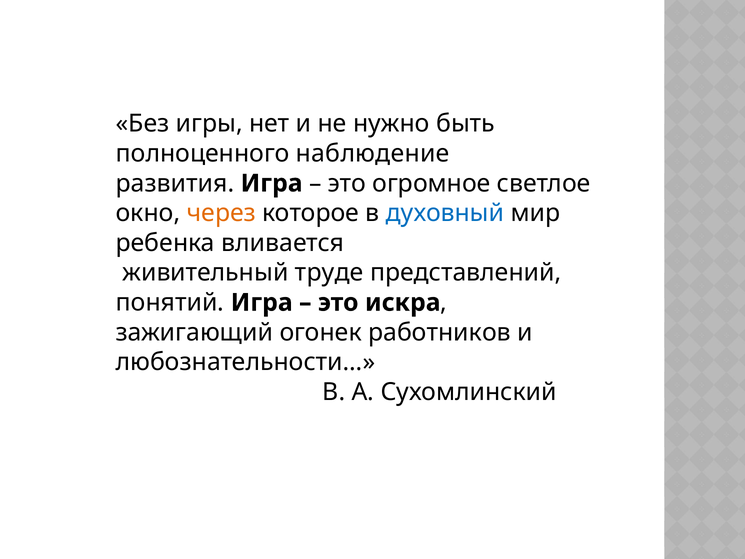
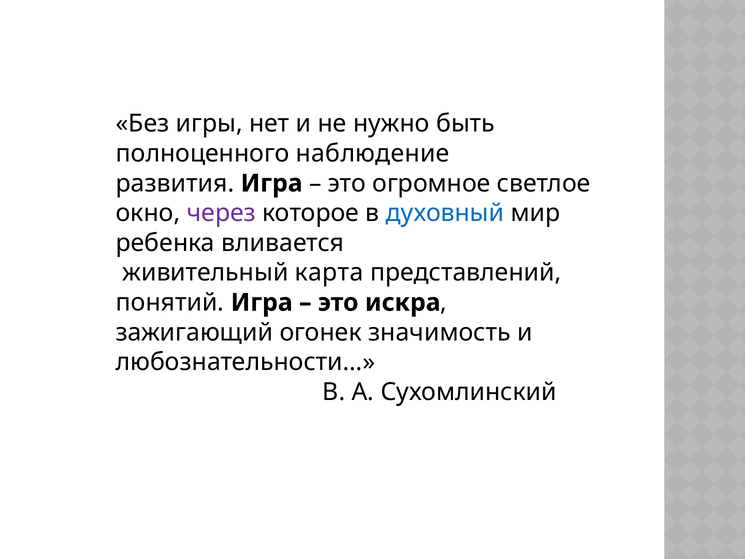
через colour: orange -> purple
труде: труде -> карта
работников: работников -> значимость
